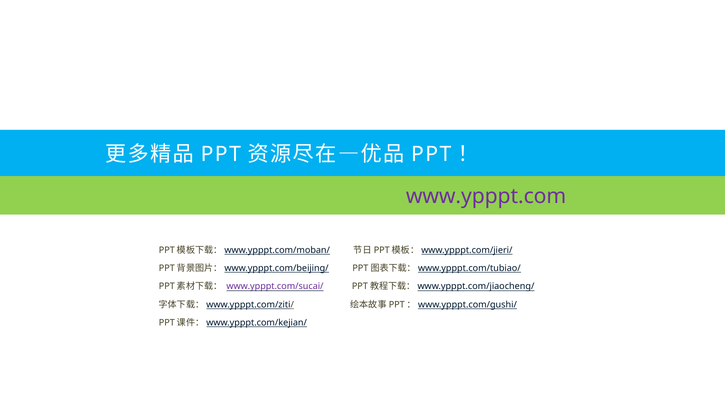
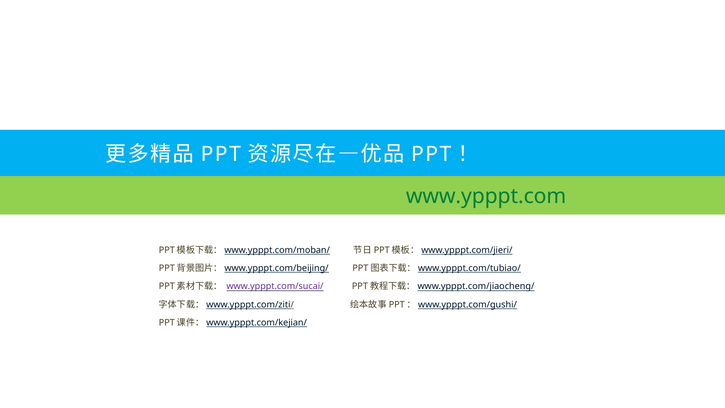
www.ypppt.com colour: purple -> green
